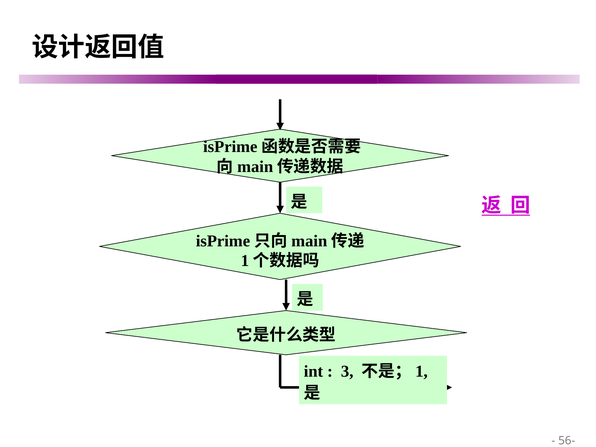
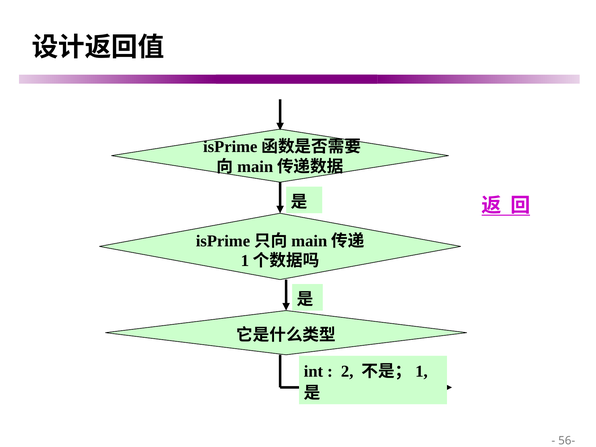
3: 3 -> 2
